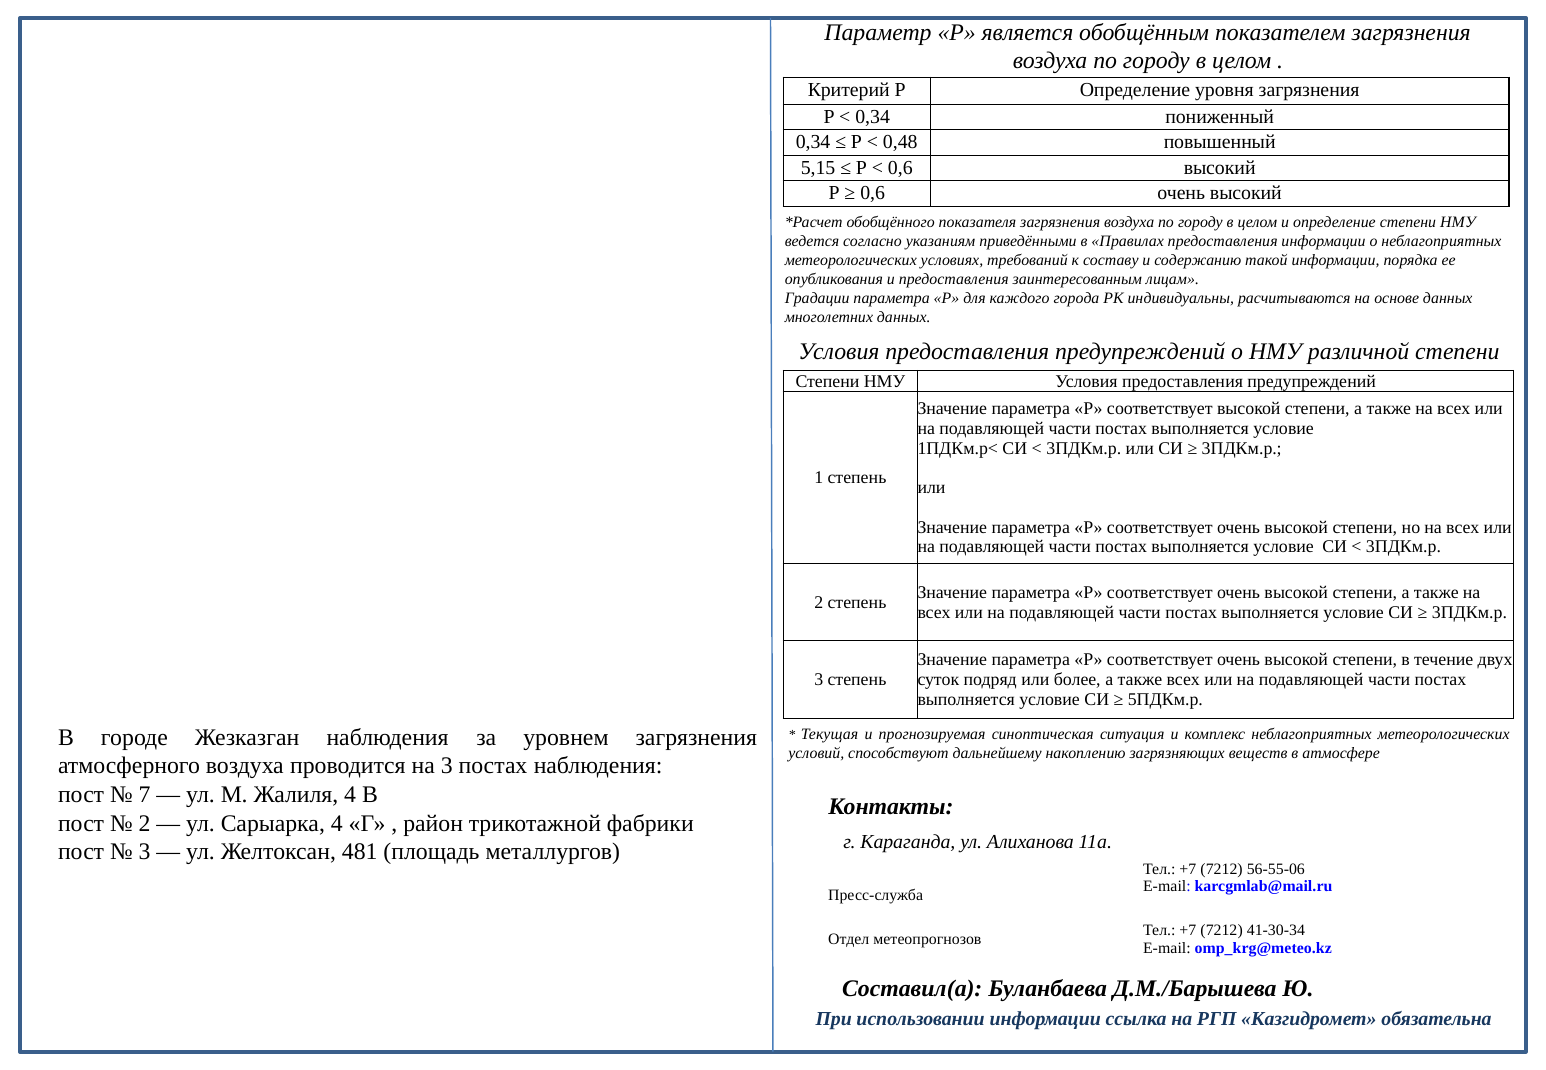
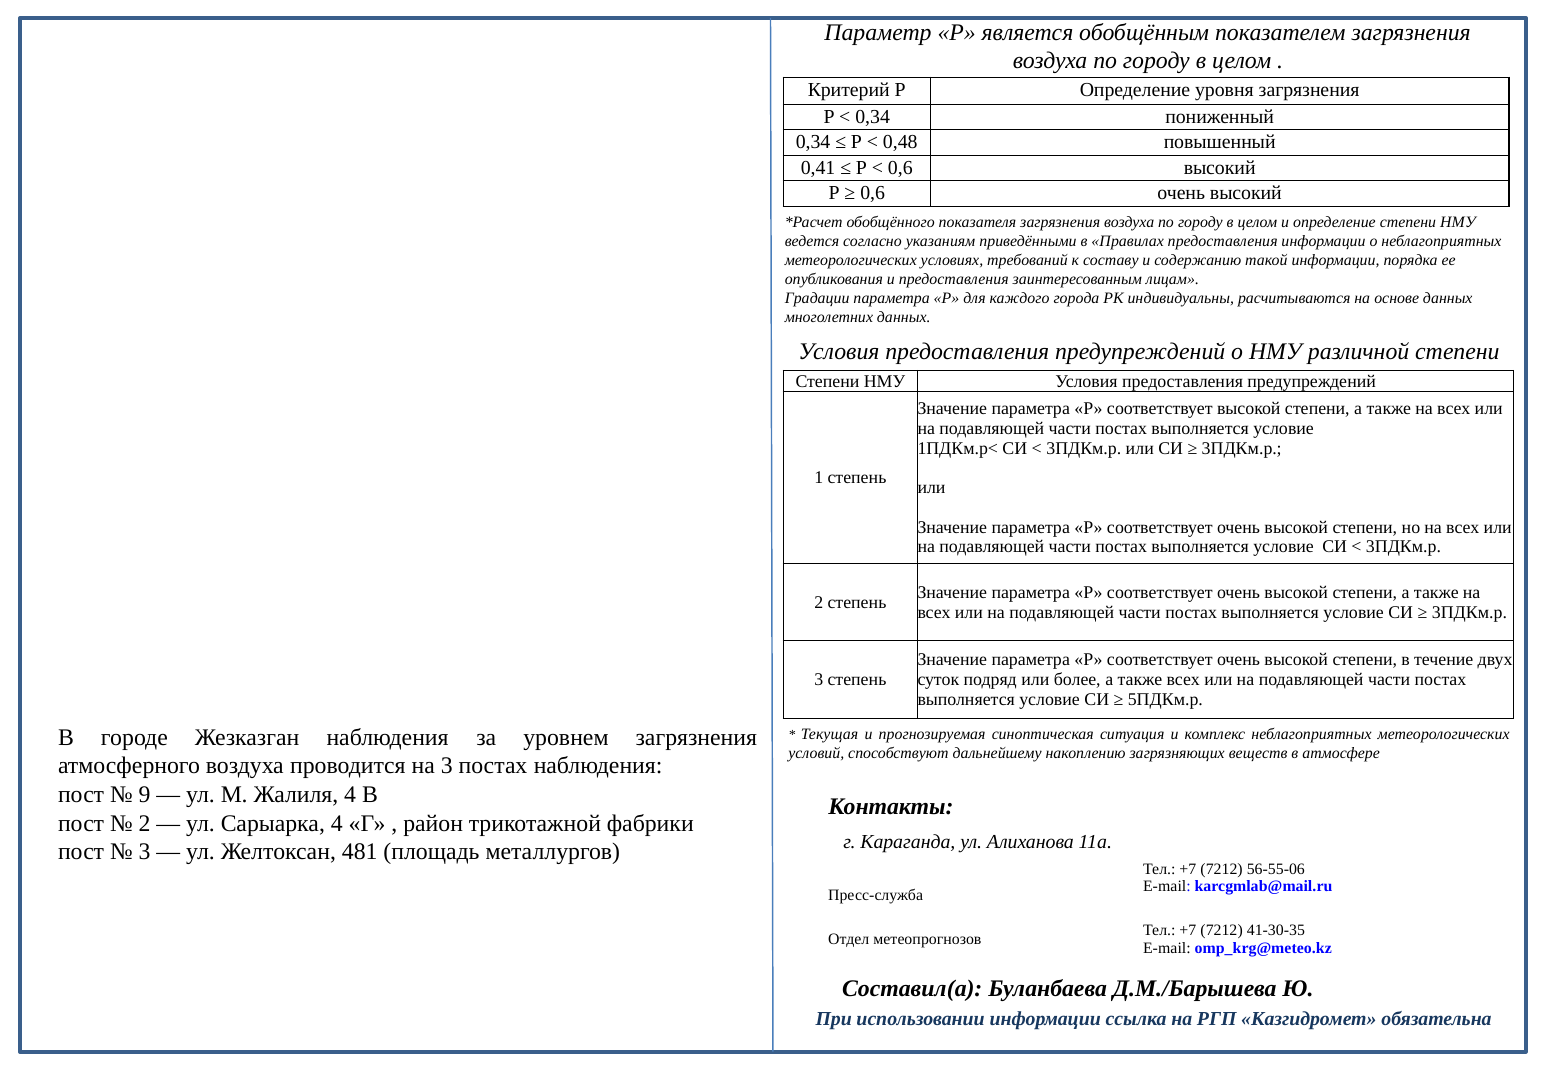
5,15: 5,15 -> 0,41
7: 7 -> 9
41-30-34: 41-30-34 -> 41-30-35
